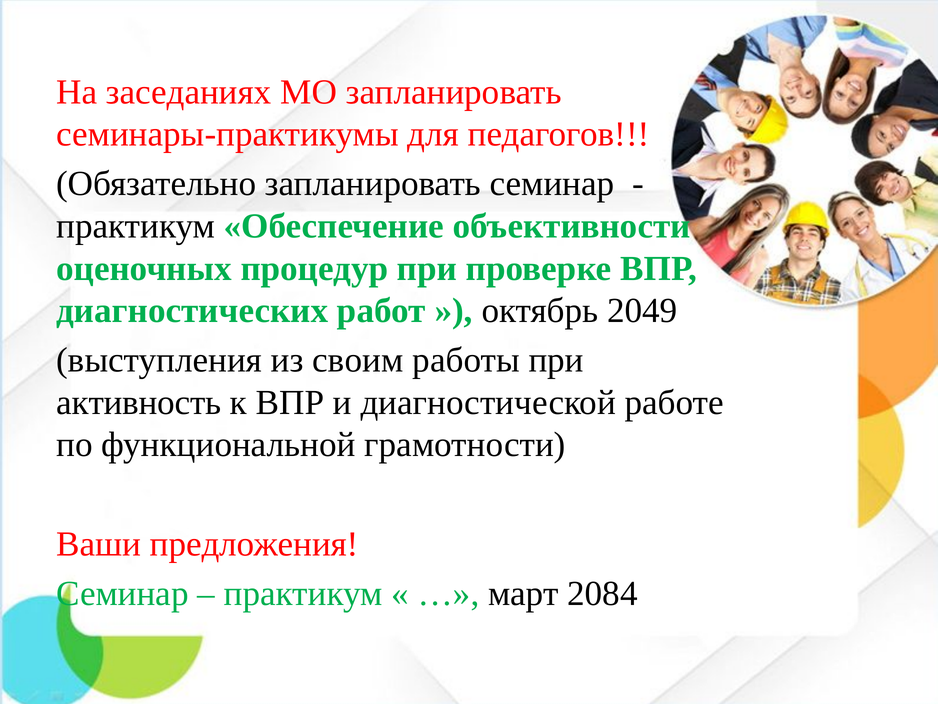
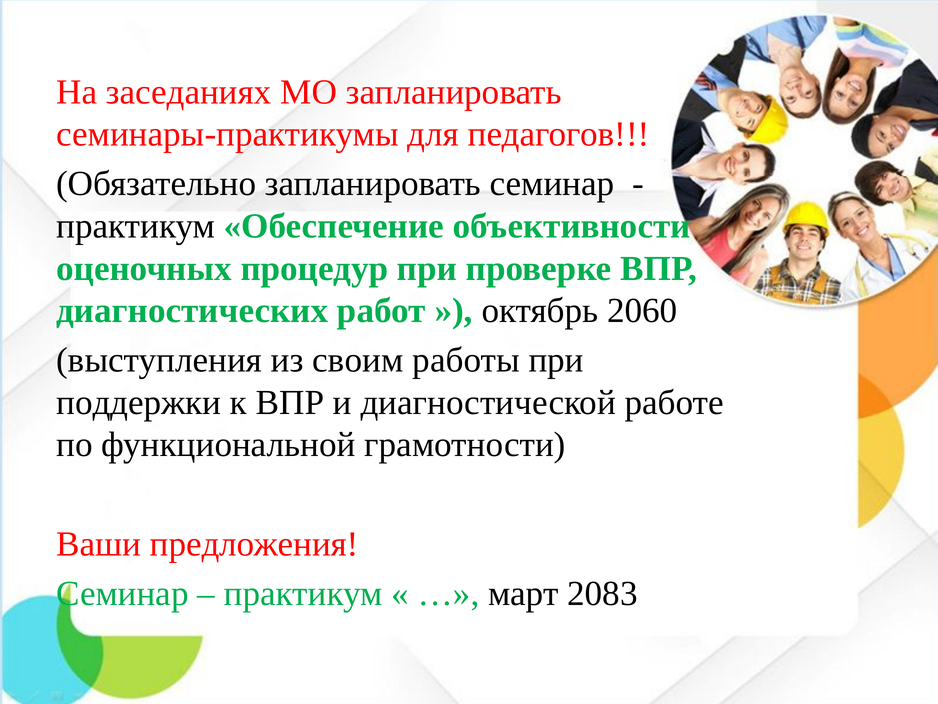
2049: 2049 -> 2060
активность: активность -> поддержки
2084: 2084 -> 2083
